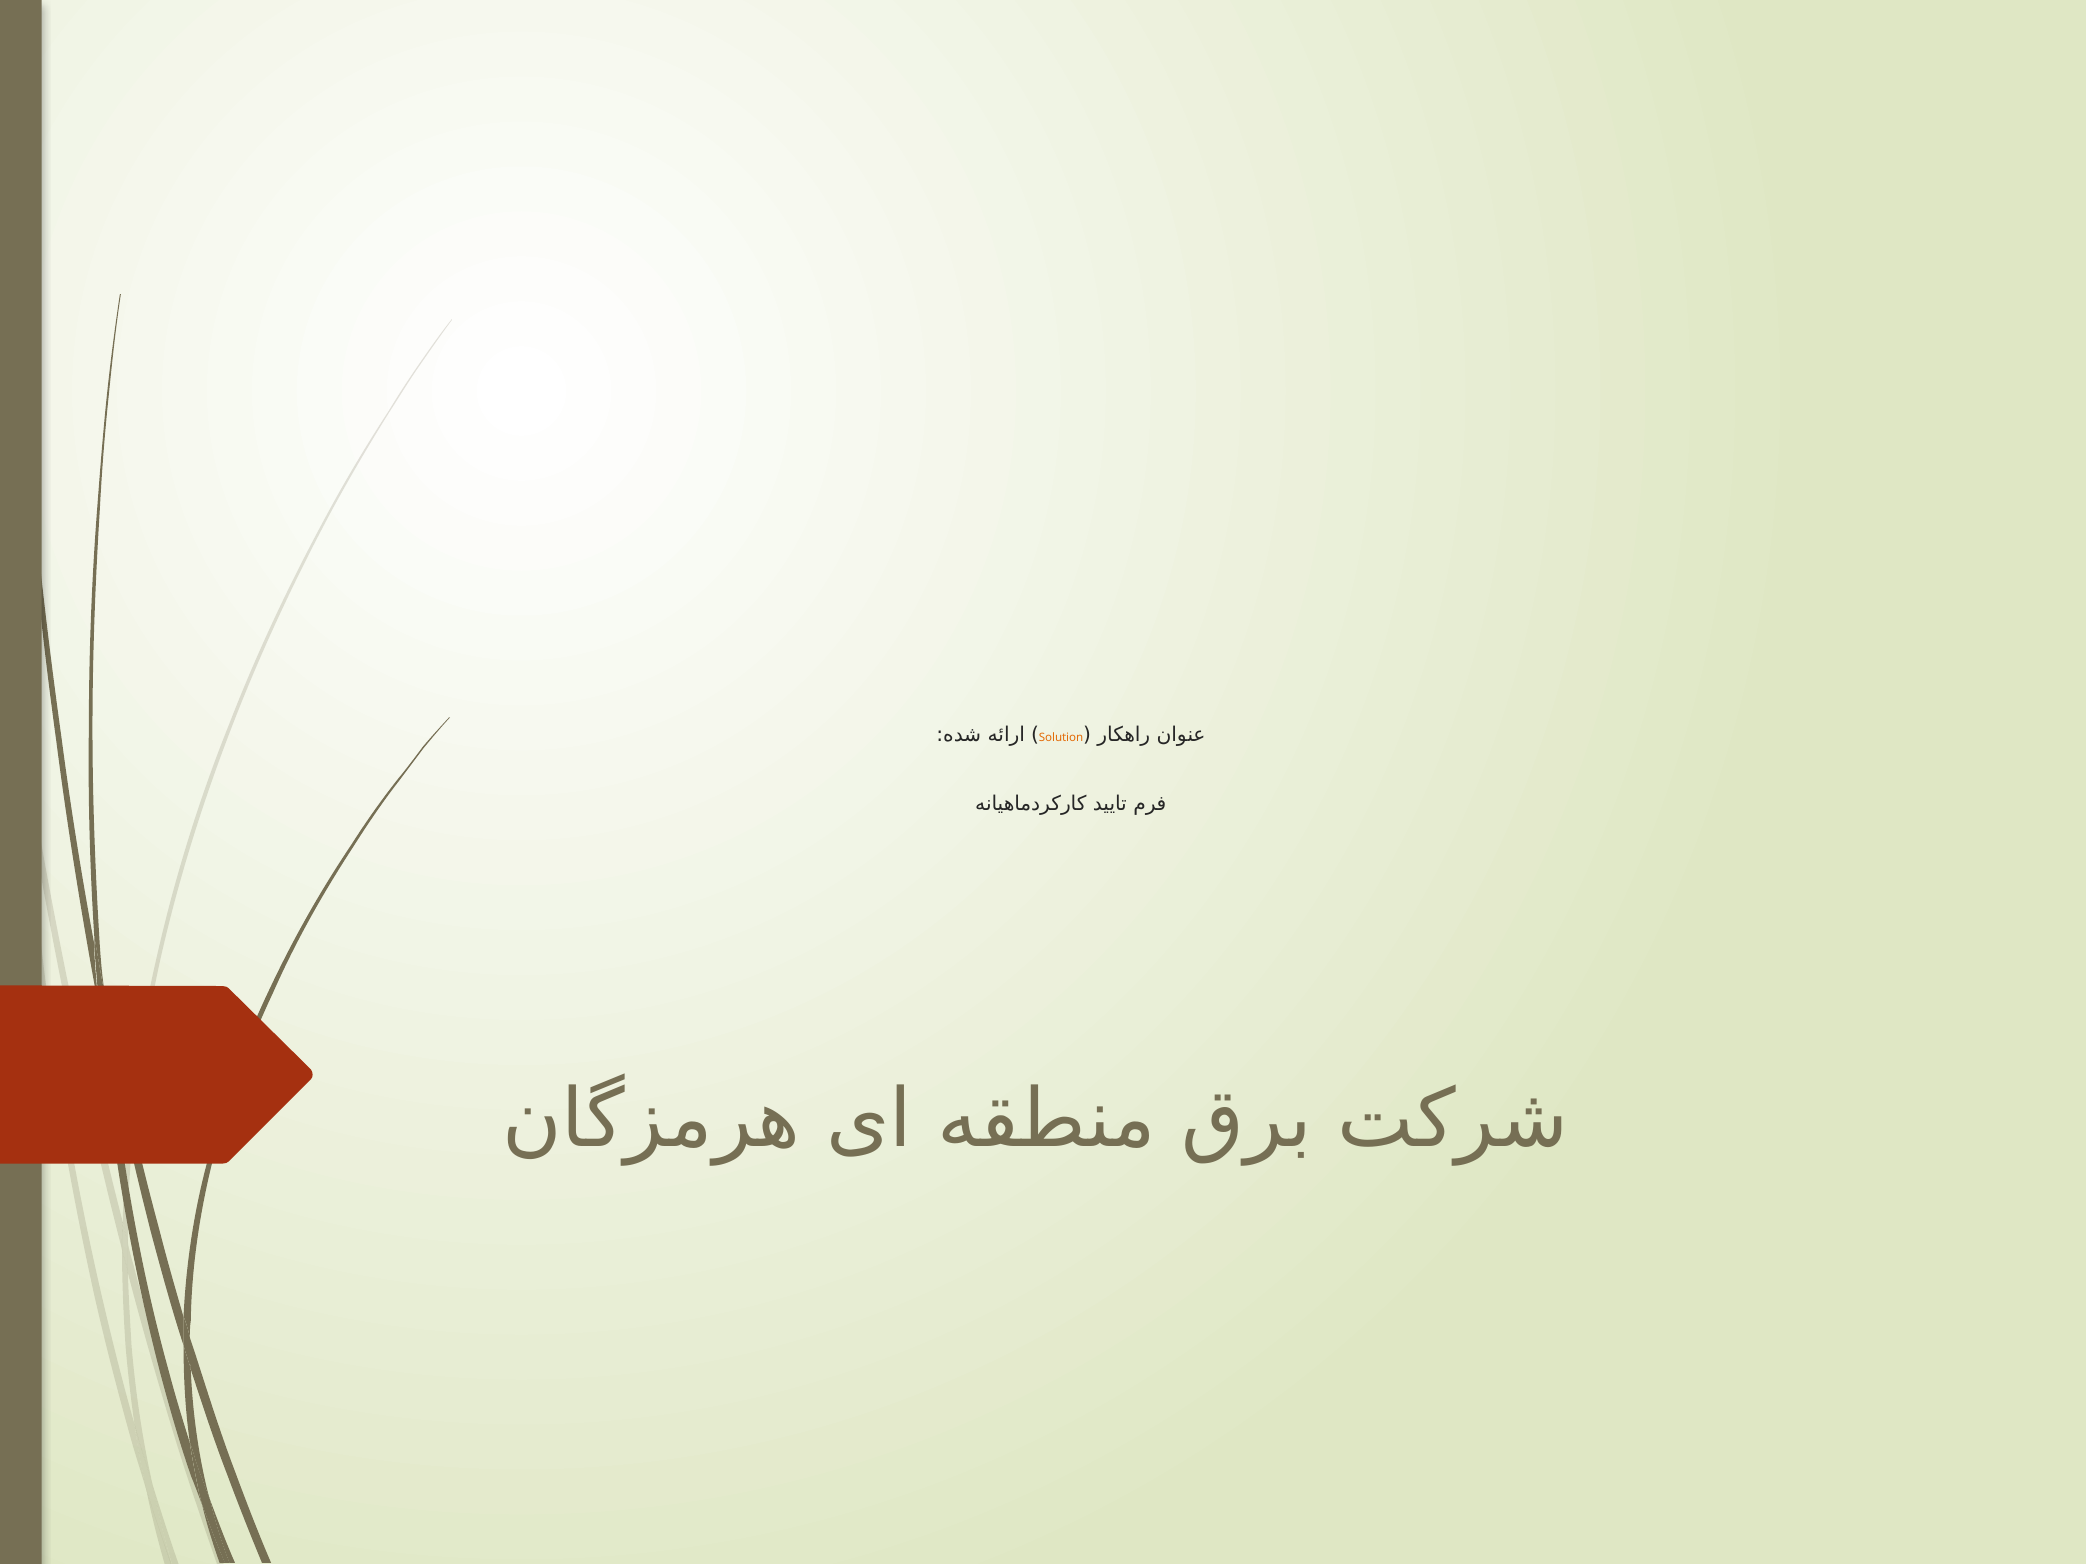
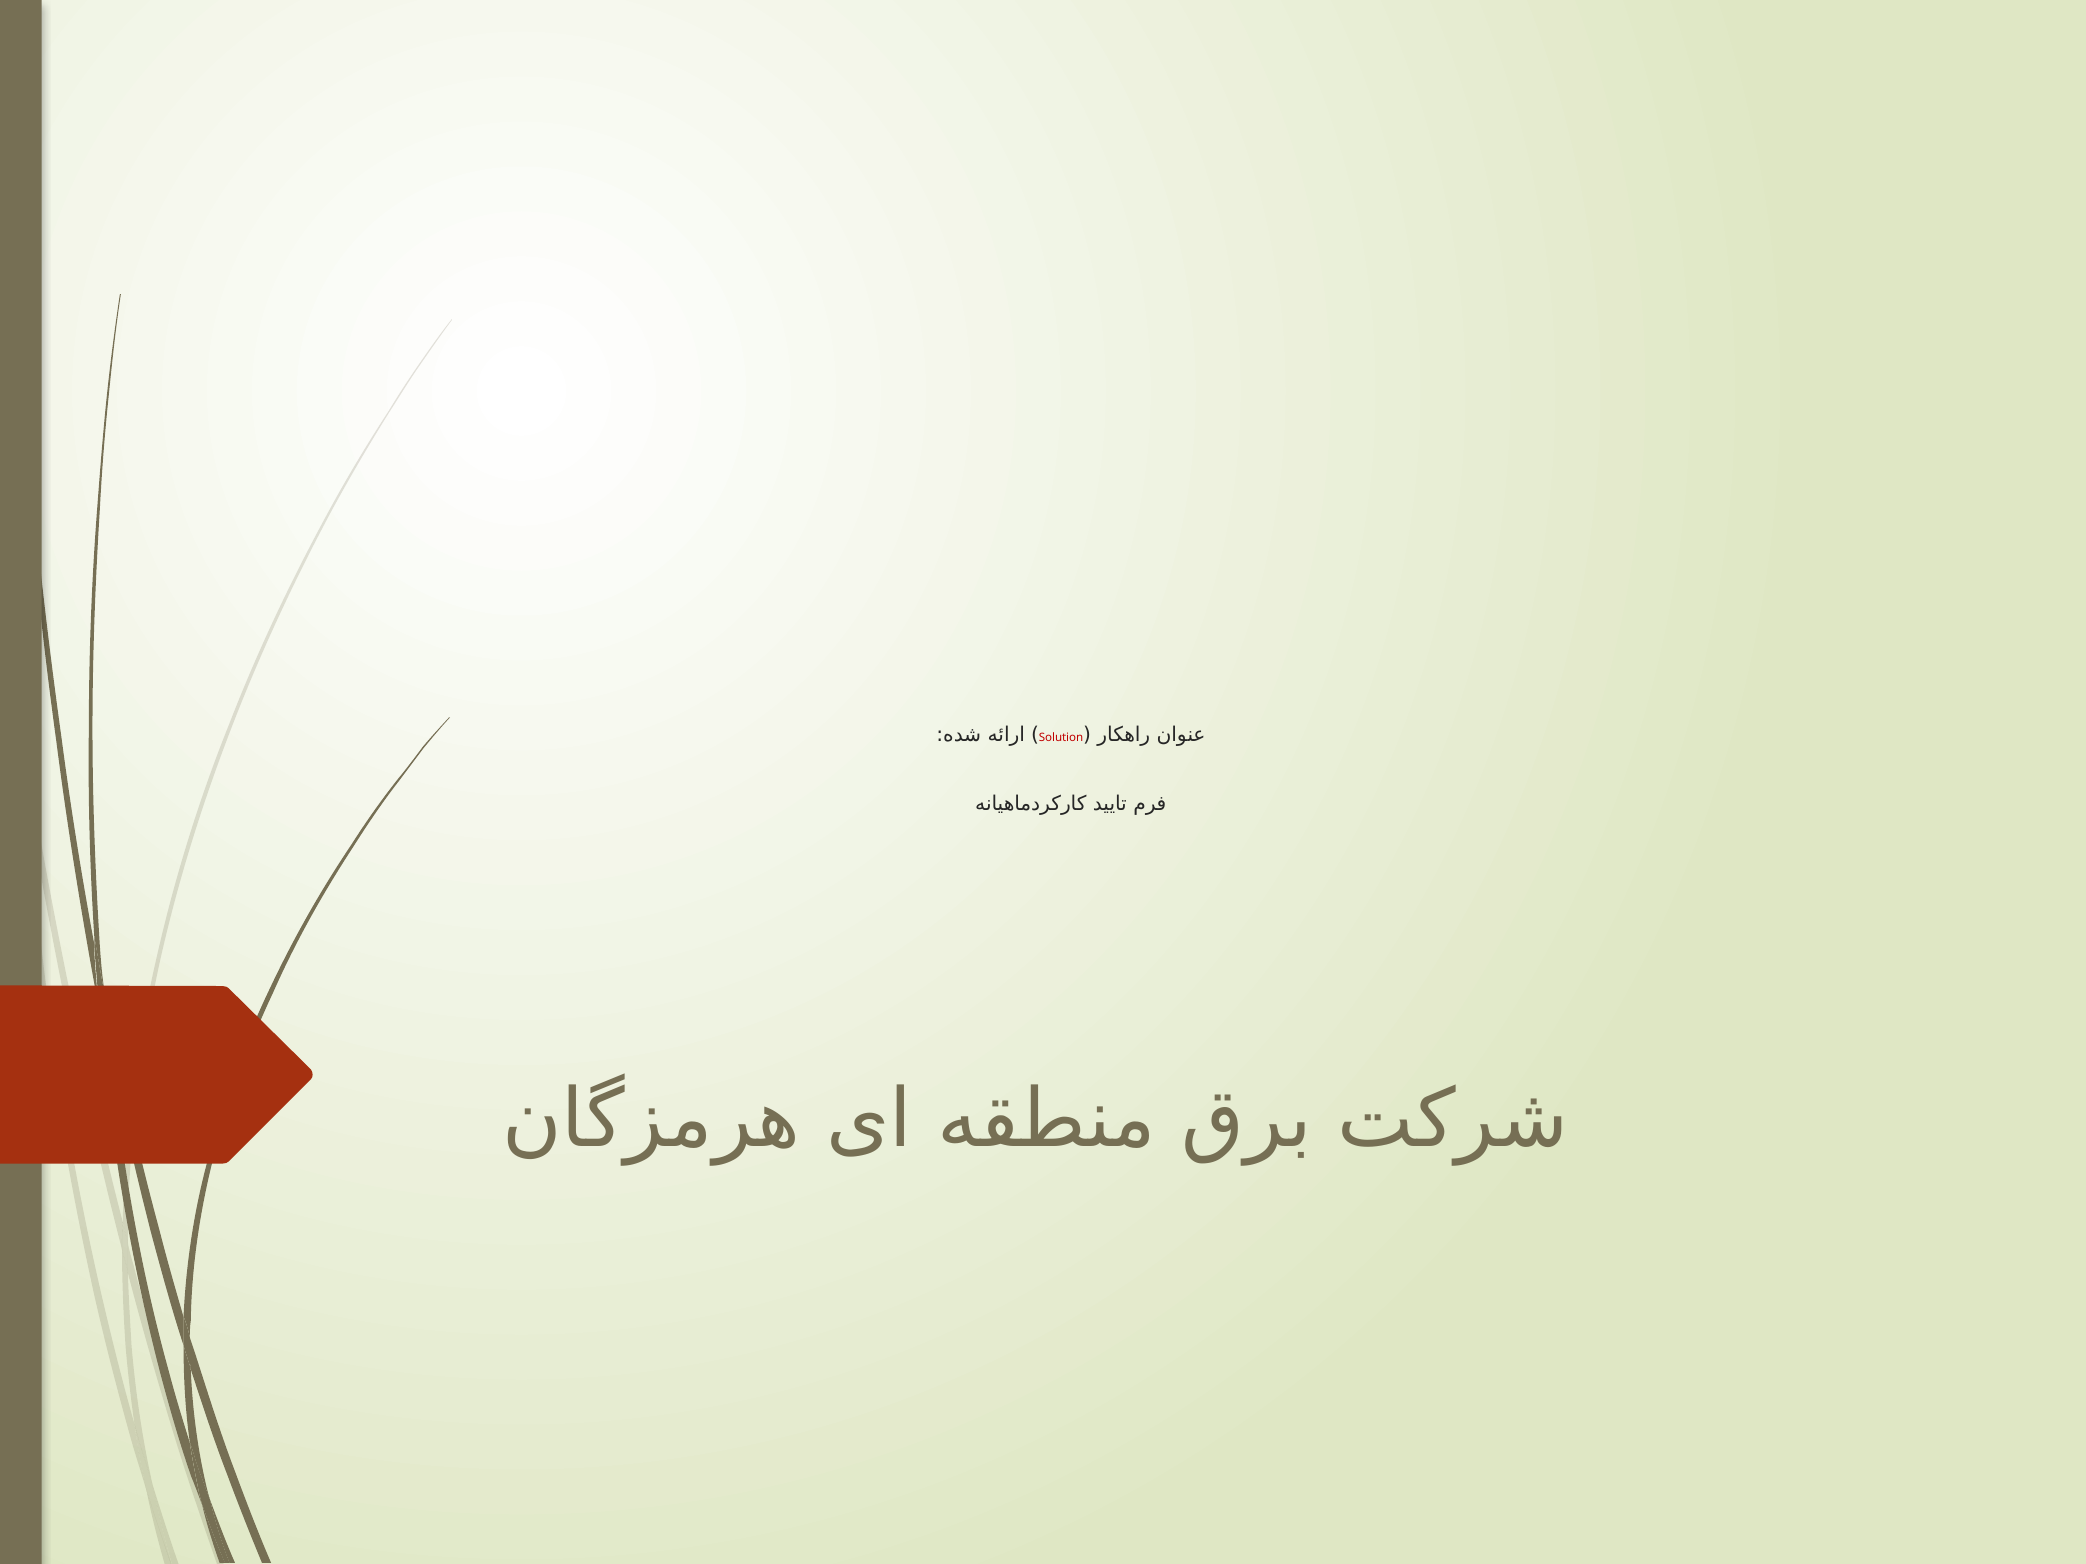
Solution colour: orange -> red
